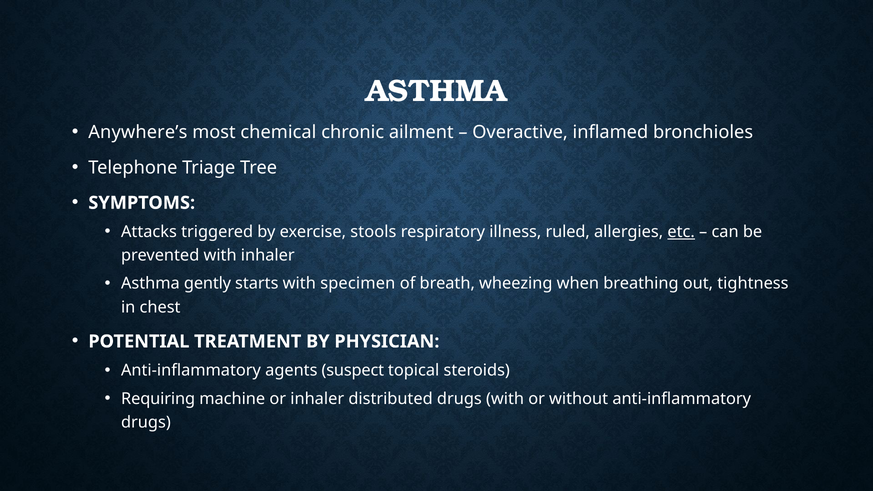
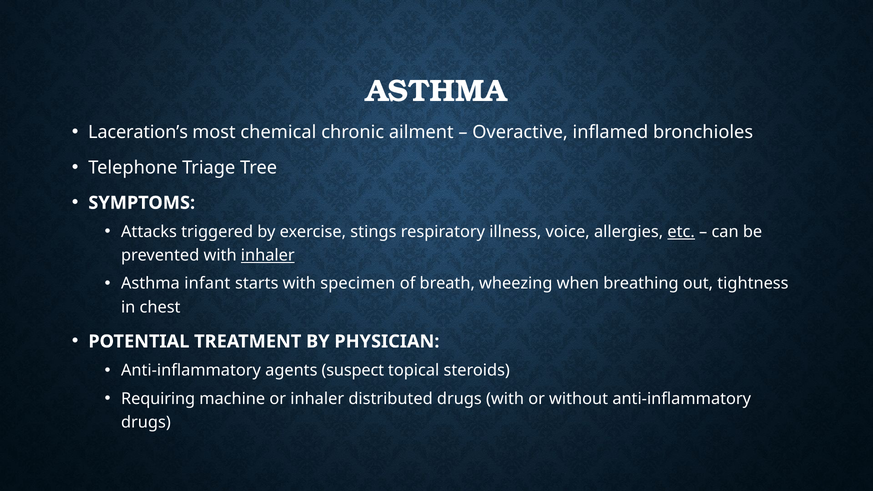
Anywhere’s: Anywhere’s -> Laceration’s
stools: stools -> stings
ruled: ruled -> voice
inhaler at (268, 255) underline: none -> present
gently: gently -> infant
